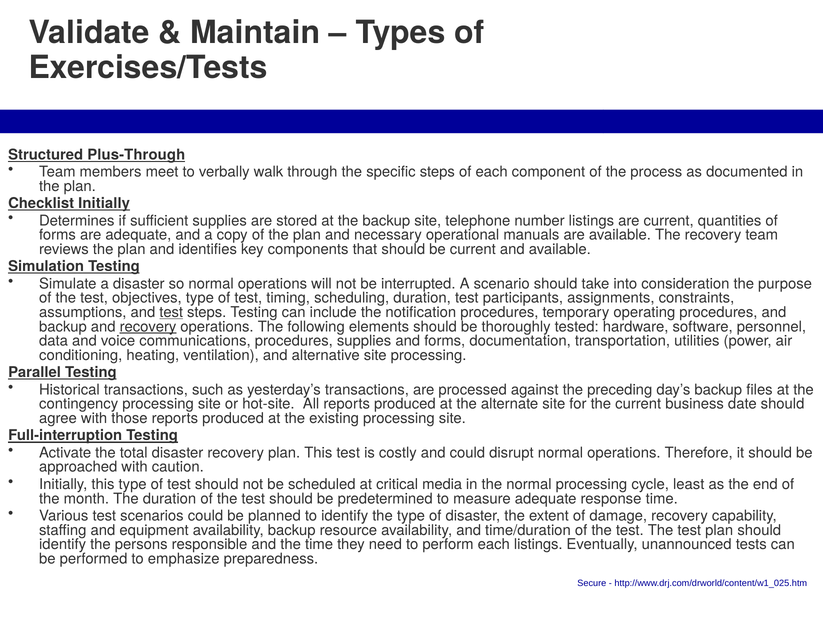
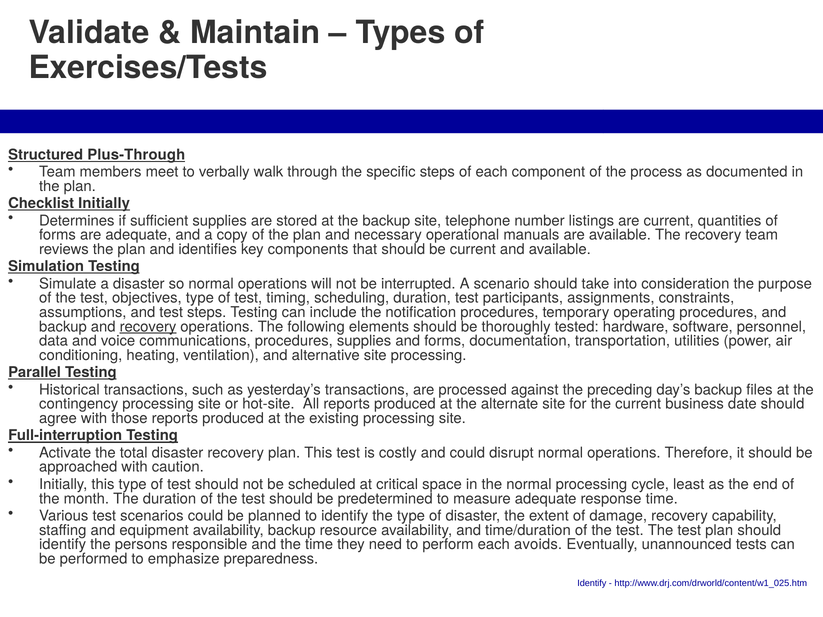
test at (171, 312) underline: present -> none
media: media -> space
each listings: listings -> avoids
Secure at (592, 583): Secure -> Identify
